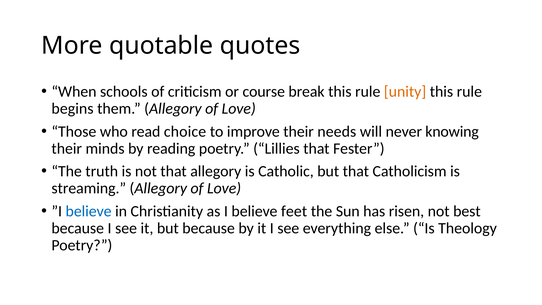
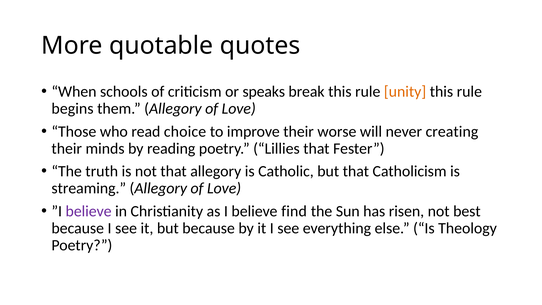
course: course -> speaks
needs: needs -> worse
knowing: knowing -> creating
believe at (89, 211) colour: blue -> purple
feet: feet -> find
